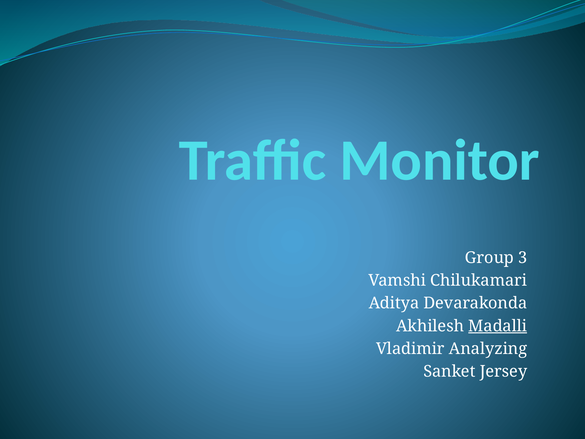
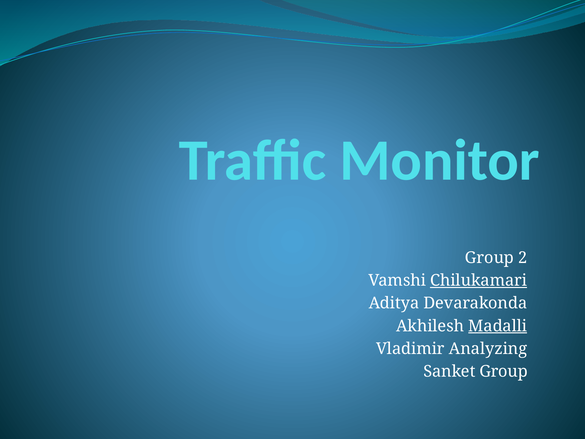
3: 3 -> 2
Chilukamari underline: none -> present
Sanket Jersey: Jersey -> Group
